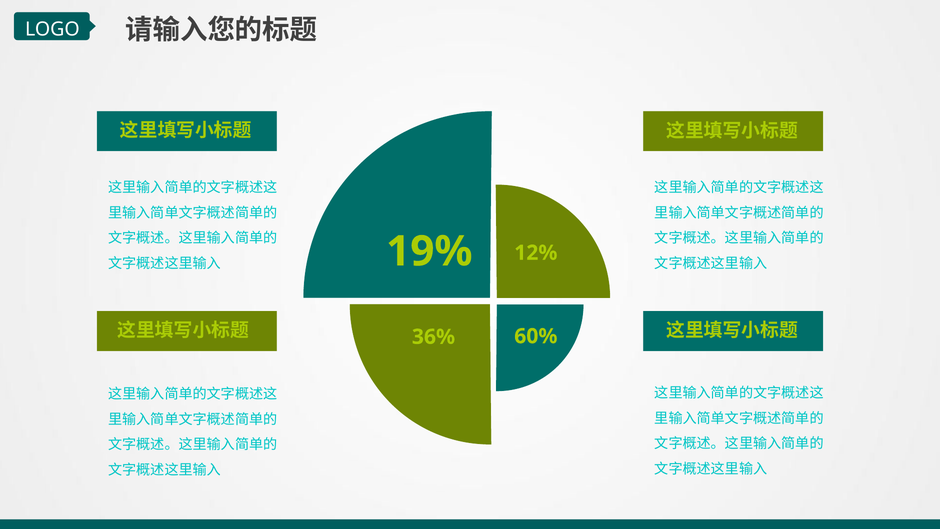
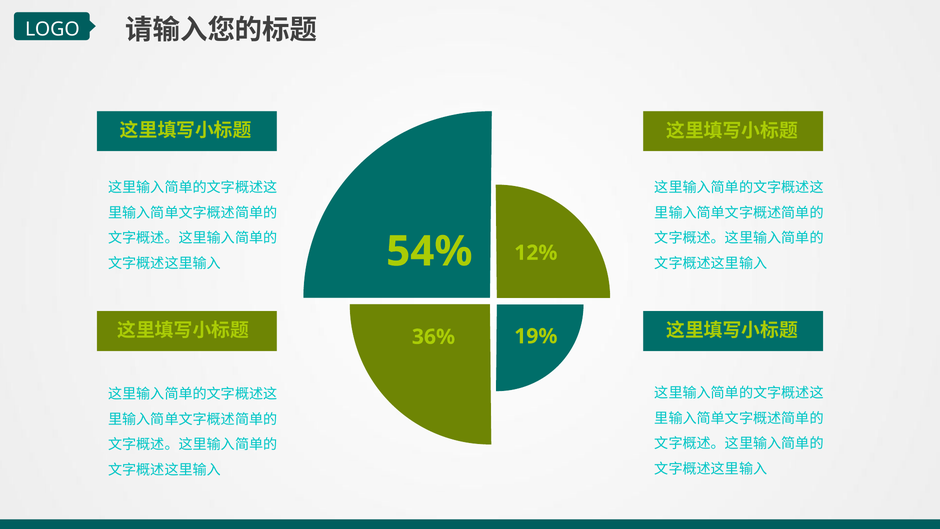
19%: 19% -> 54%
60%: 60% -> 19%
